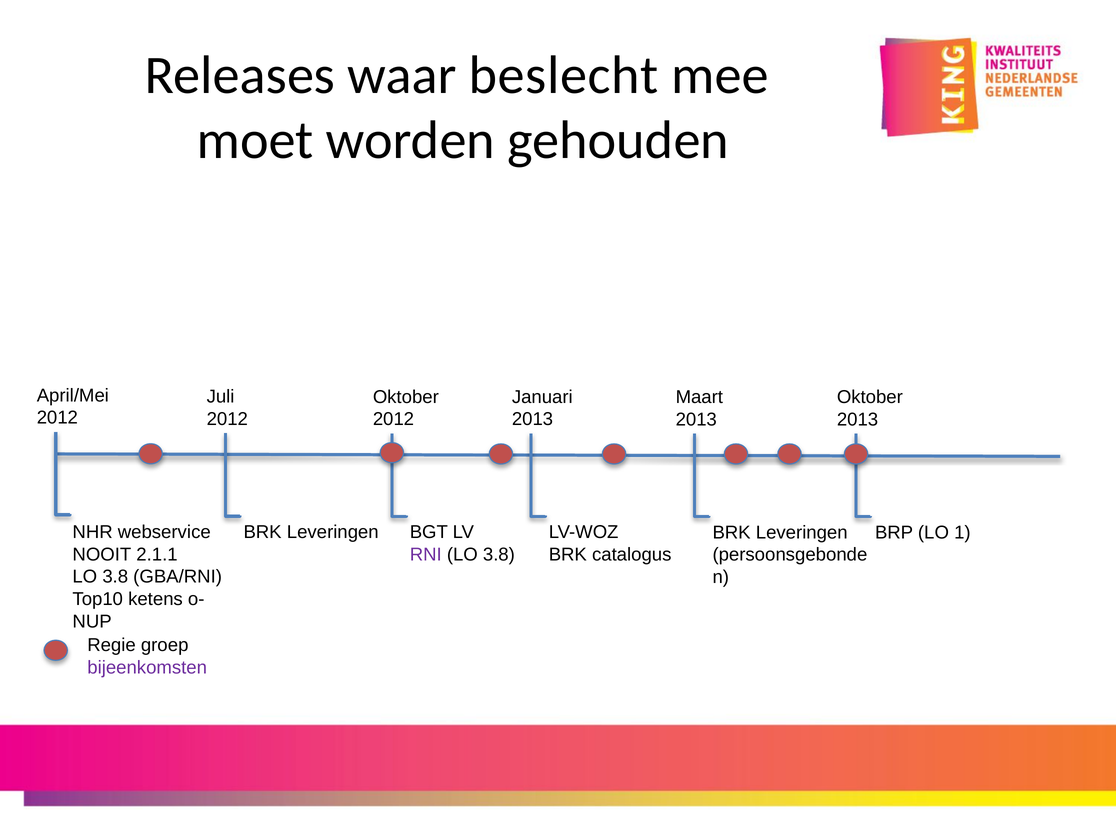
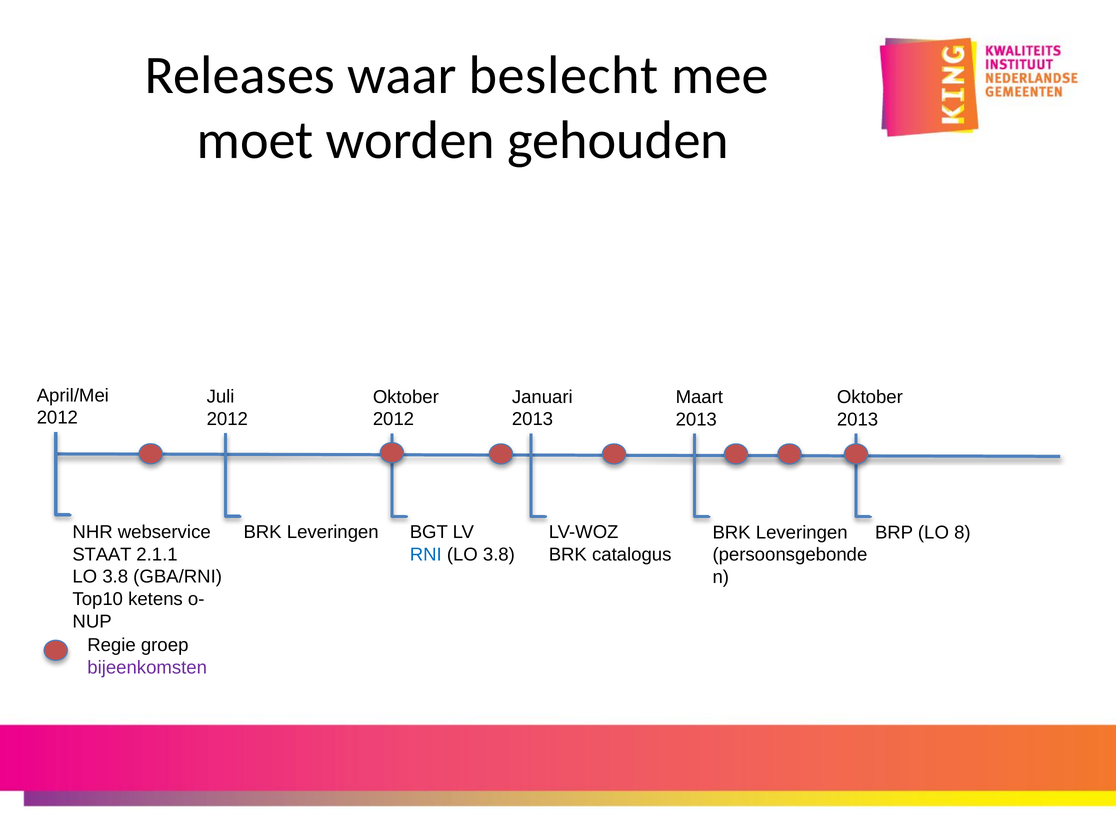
1: 1 -> 8
NOOIT: NOOIT -> STAAT
RNI colour: purple -> blue
